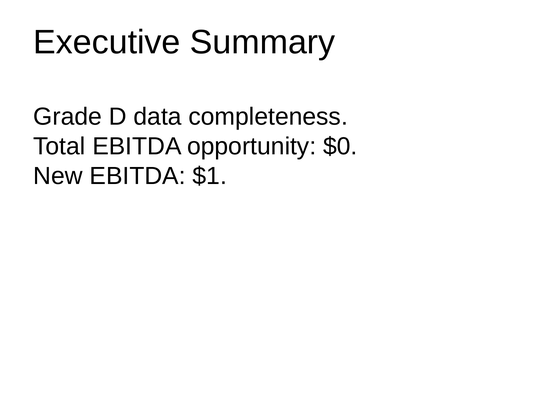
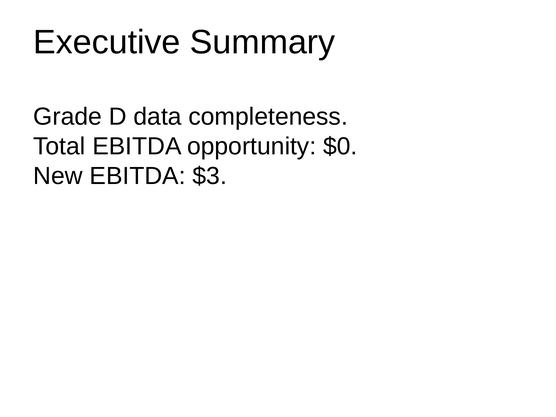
$1: $1 -> $3
